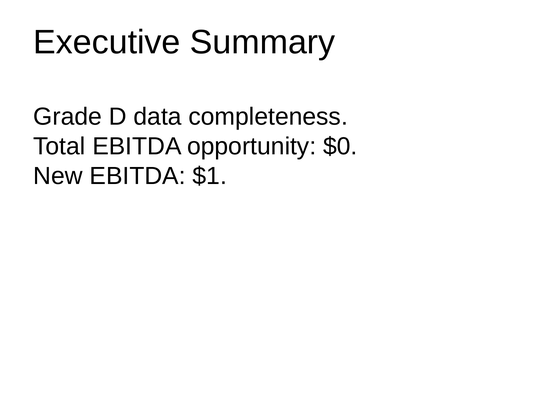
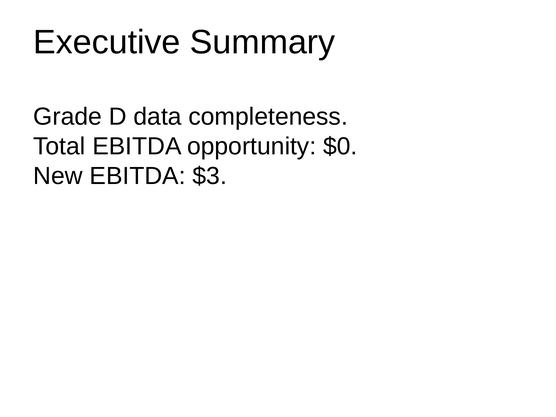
$1: $1 -> $3
